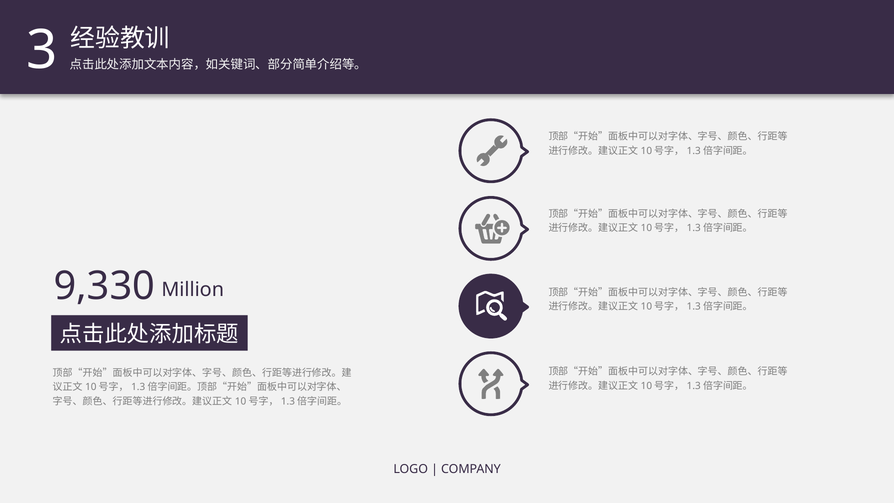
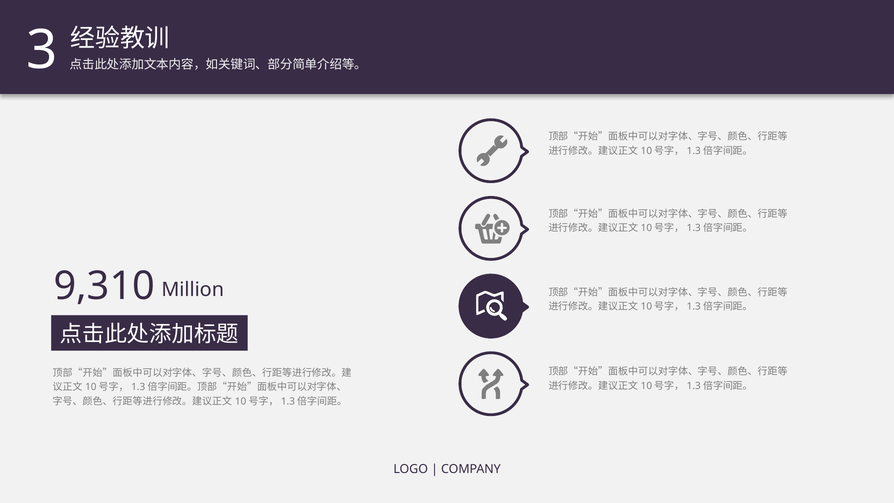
9,330: 9,330 -> 9,310
